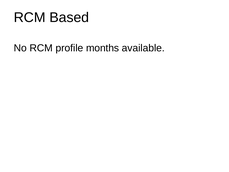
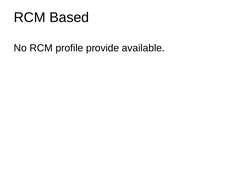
months: months -> provide
